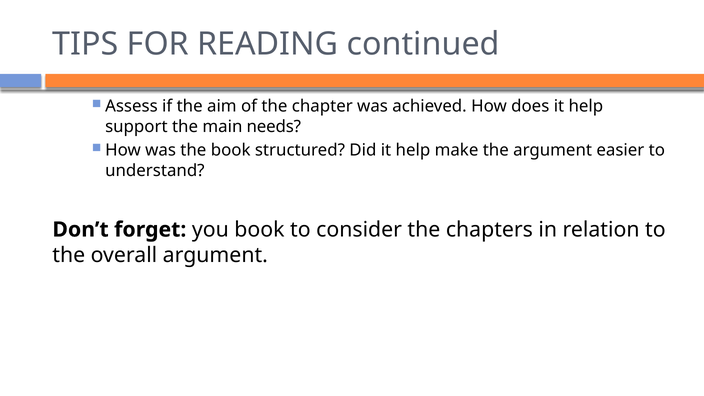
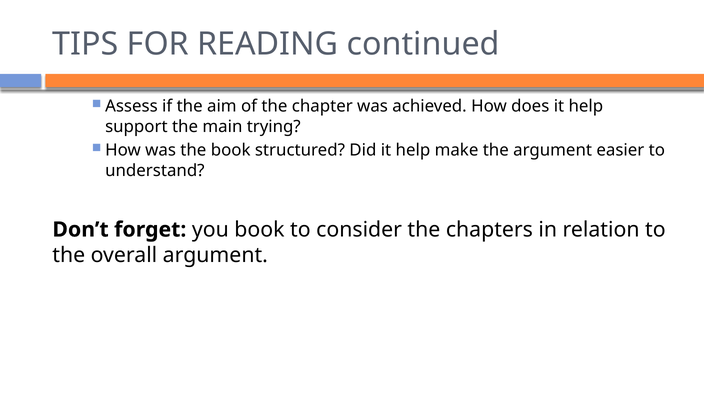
needs: needs -> trying
